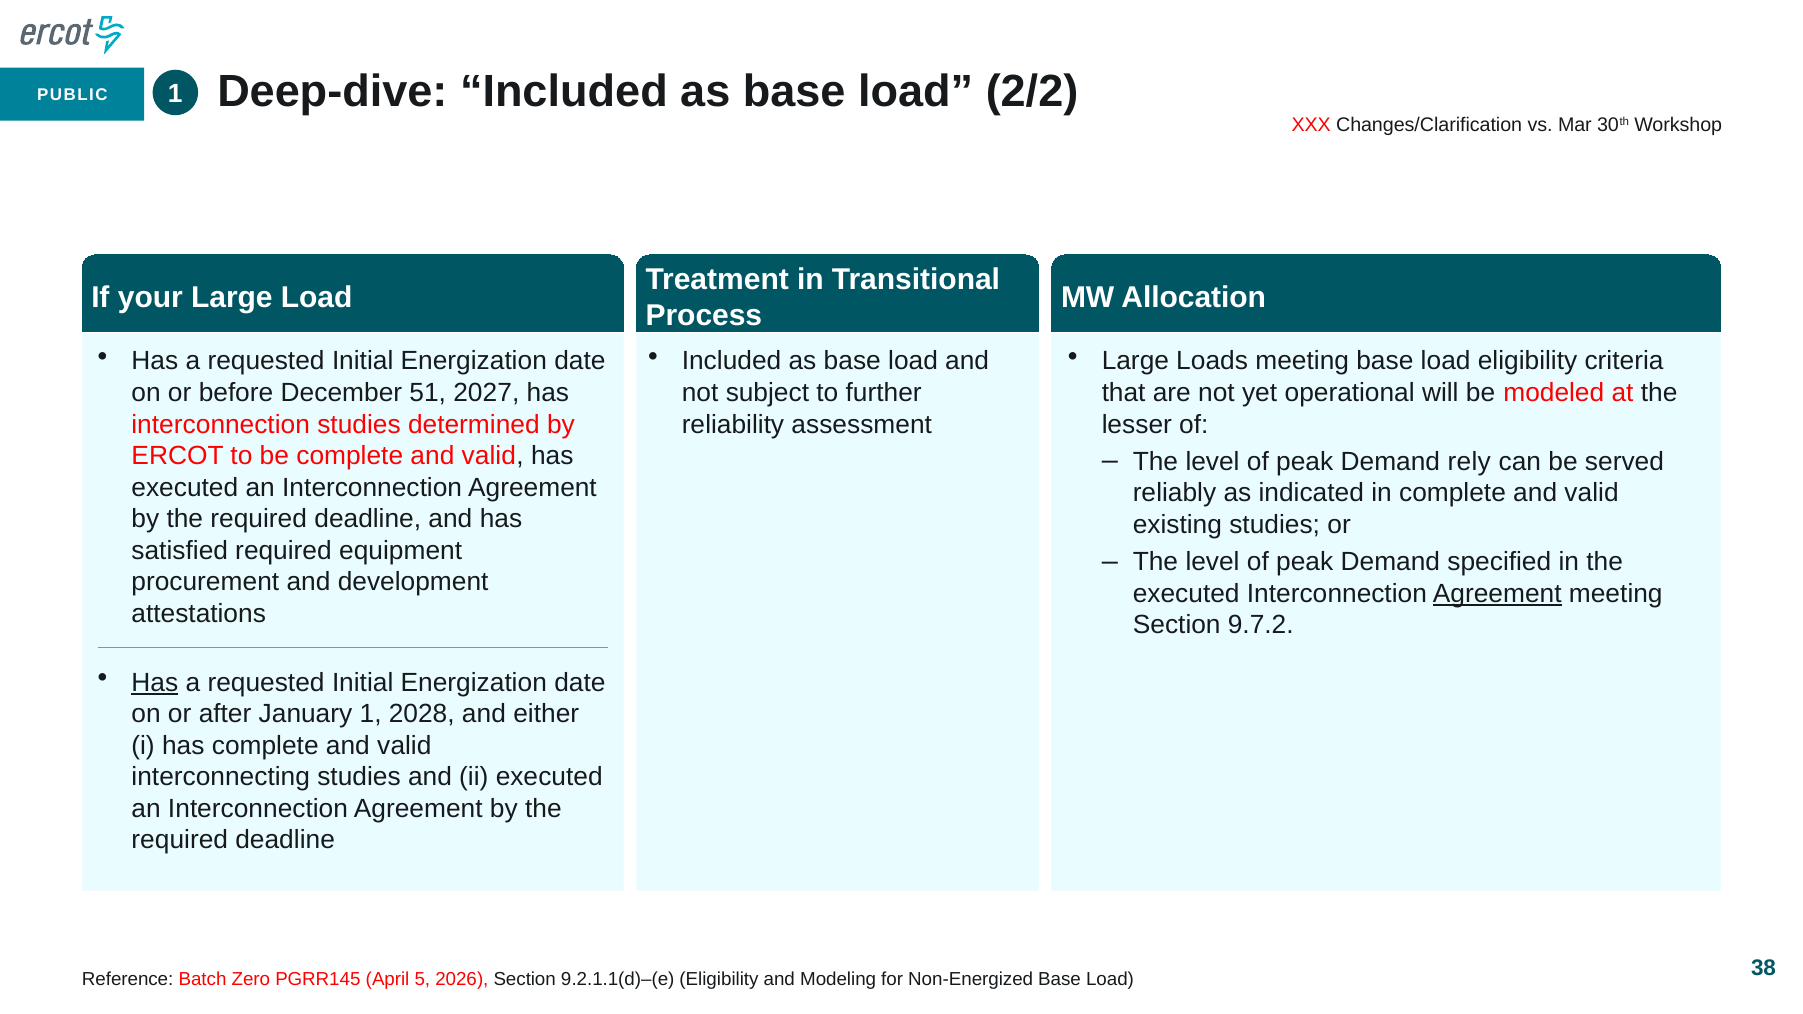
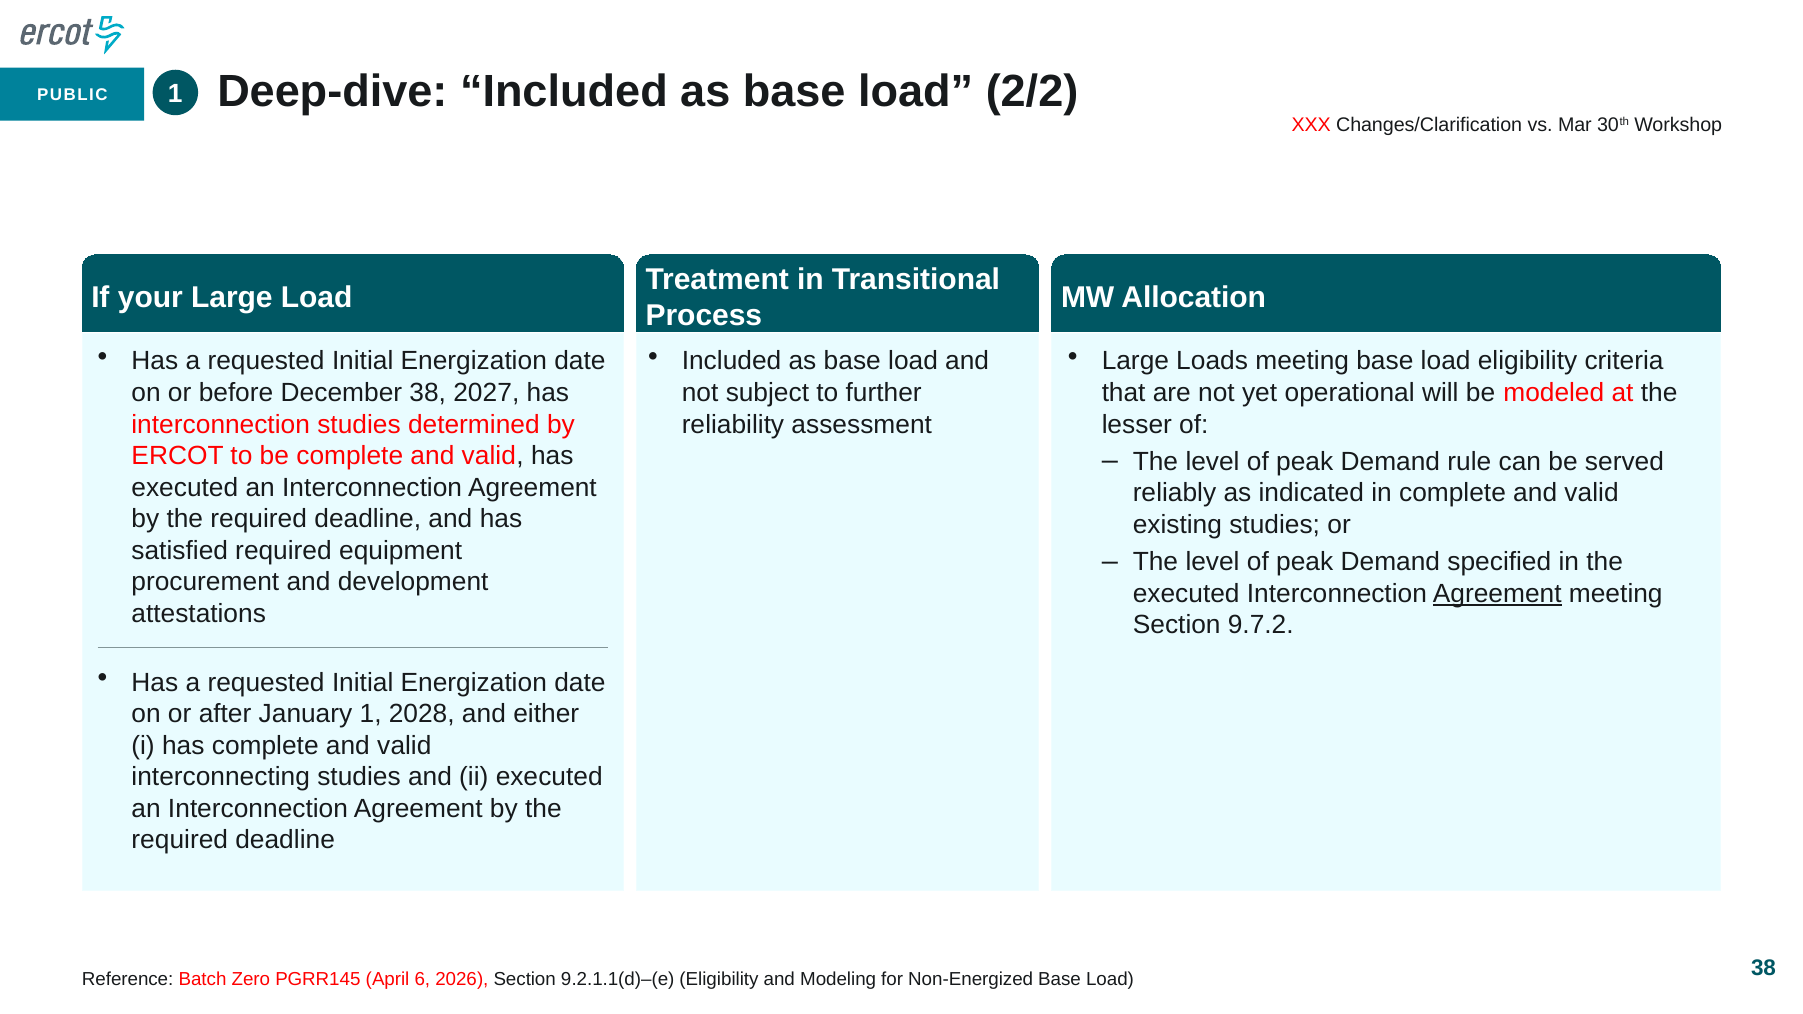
December 51: 51 -> 38
rely: rely -> rule
Has at (155, 683) underline: present -> none
5: 5 -> 6
